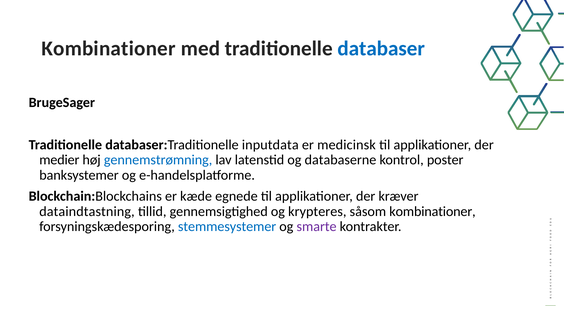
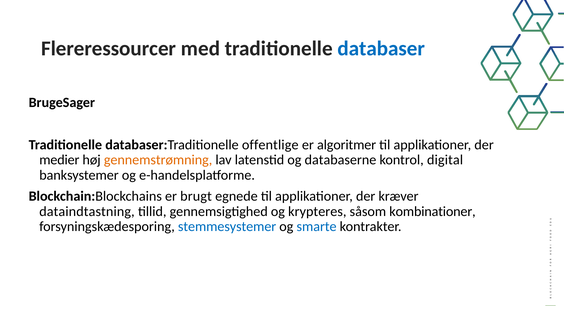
Kombinationer at (109, 49): Kombinationer -> Flereressourcer
inputdata: inputdata -> offentlige
medicinsk: medicinsk -> algoritmer
gennemstrømning colour: blue -> orange
poster: poster -> digital
kæde: kæde -> brugt
smarte colour: purple -> blue
